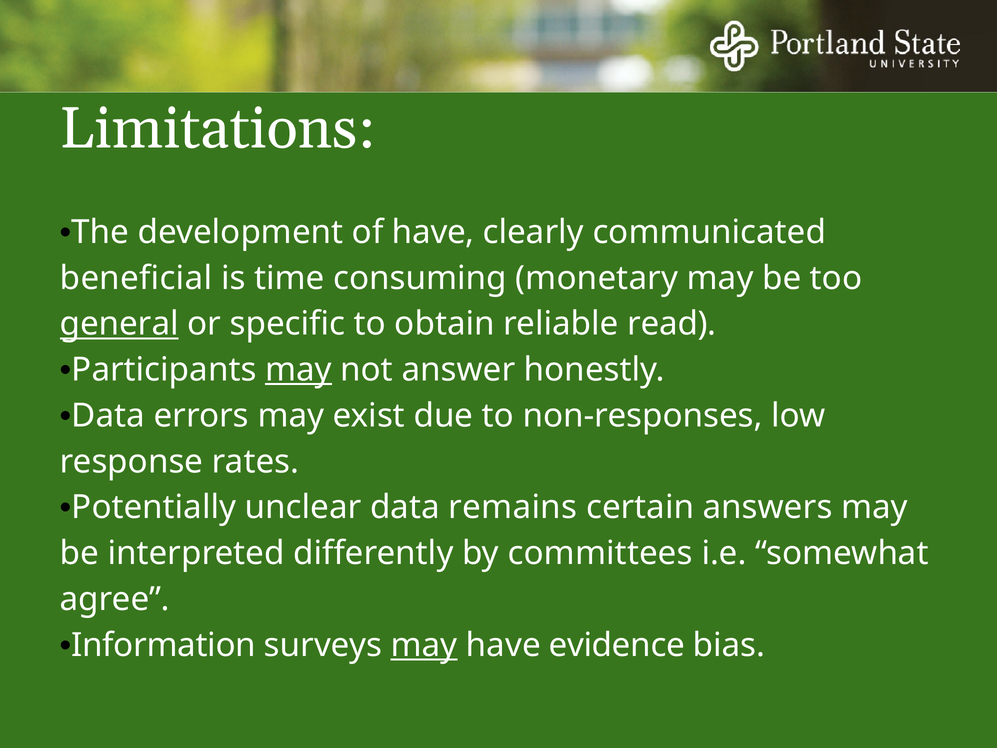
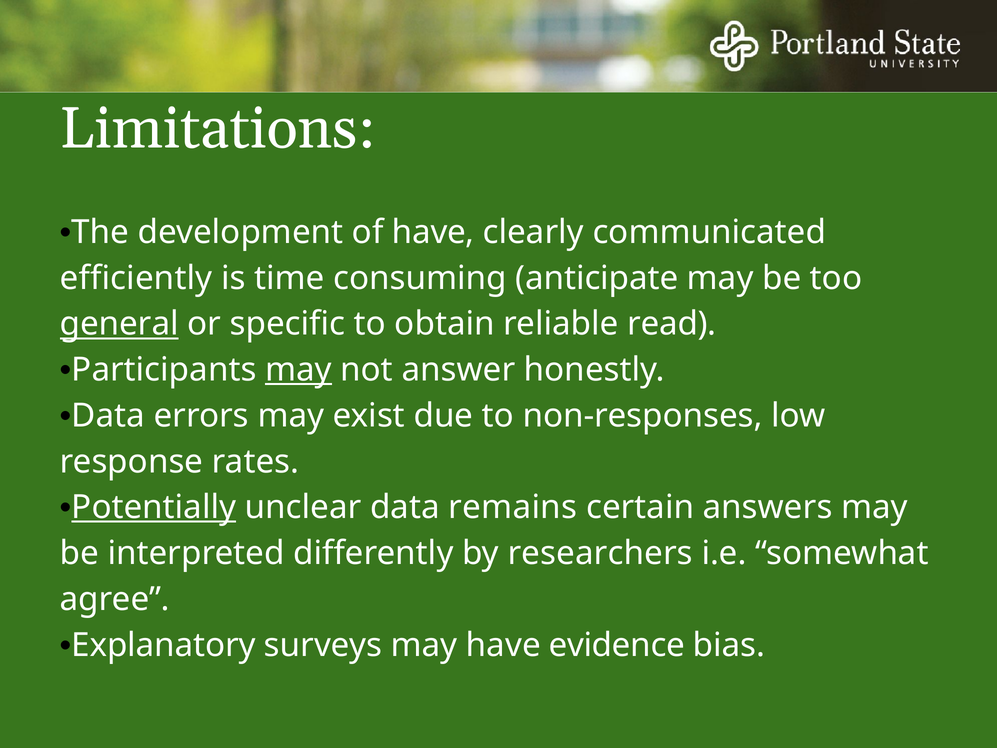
beneficial: beneficial -> efficiently
monetary: monetary -> anticipate
Potentially underline: none -> present
committees: committees -> researchers
Information: Information -> Explanatory
may at (424, 645) underline: present -> none
